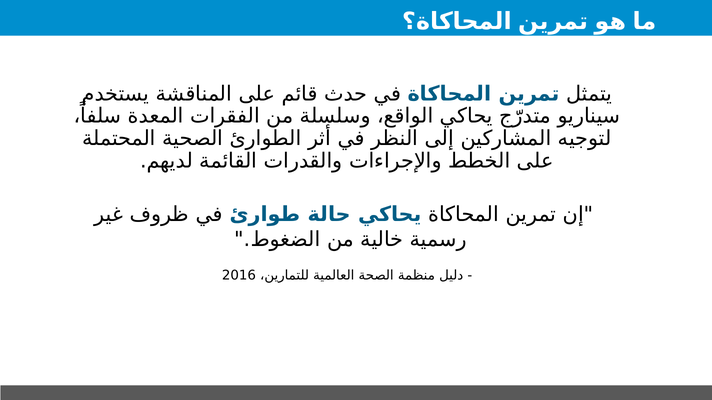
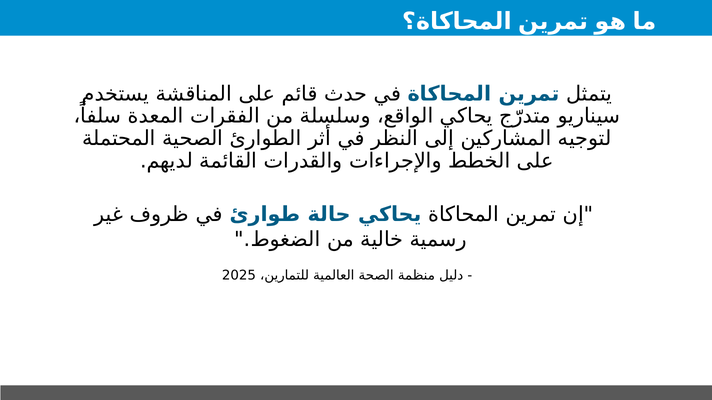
2016: 2016 -> 2025
